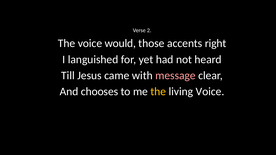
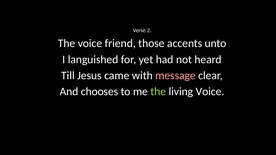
would: would -> friend
right: right -> unto
the at (158, 92) colour: yellow -> light green
